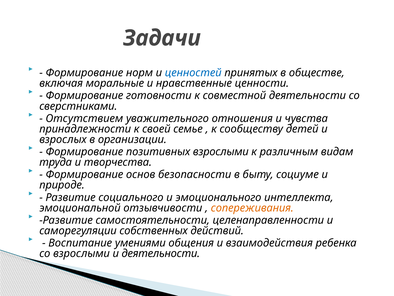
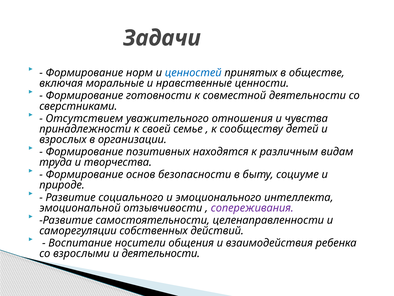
позитивных взрослыми: взрослыми -> находятся
сопереживания colour: orange -> purple
умениями: умениями -> носители
